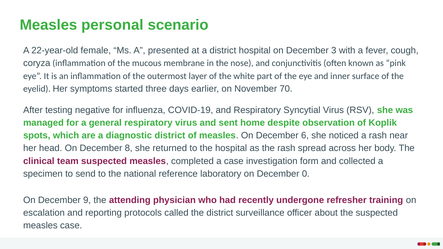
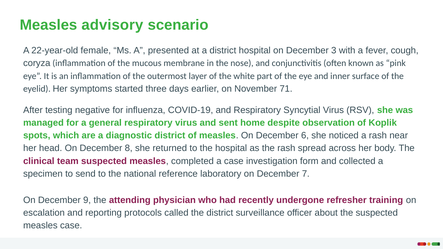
personal: personal -> advisory
70: 70 -> 71
0: 0 -> 7
